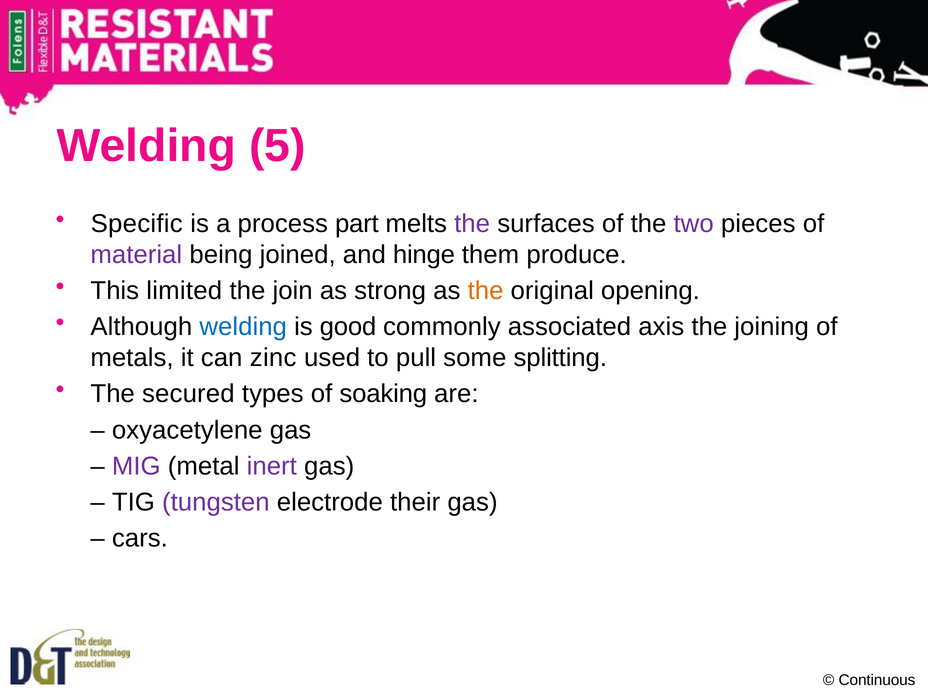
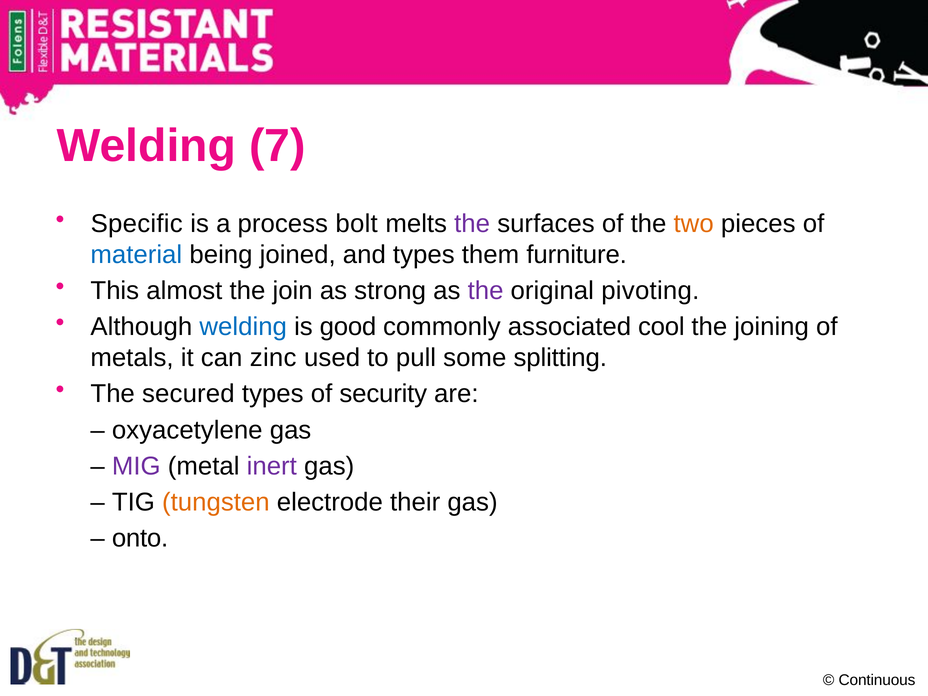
5: 5 -> 7
part: part -> bolt
two colour: purple -> orange
material colour: purple -> blue
and hinge: hinge -> types
produce: produce -> furniture
limited: limited -> almost
the at (486, 291) colour: orange -> purple
opening: opening -> pivoting
axis: axis -> cool
soaking: soaking -> security
tungsten colour: purple -> orange
cars: cars -> onto
